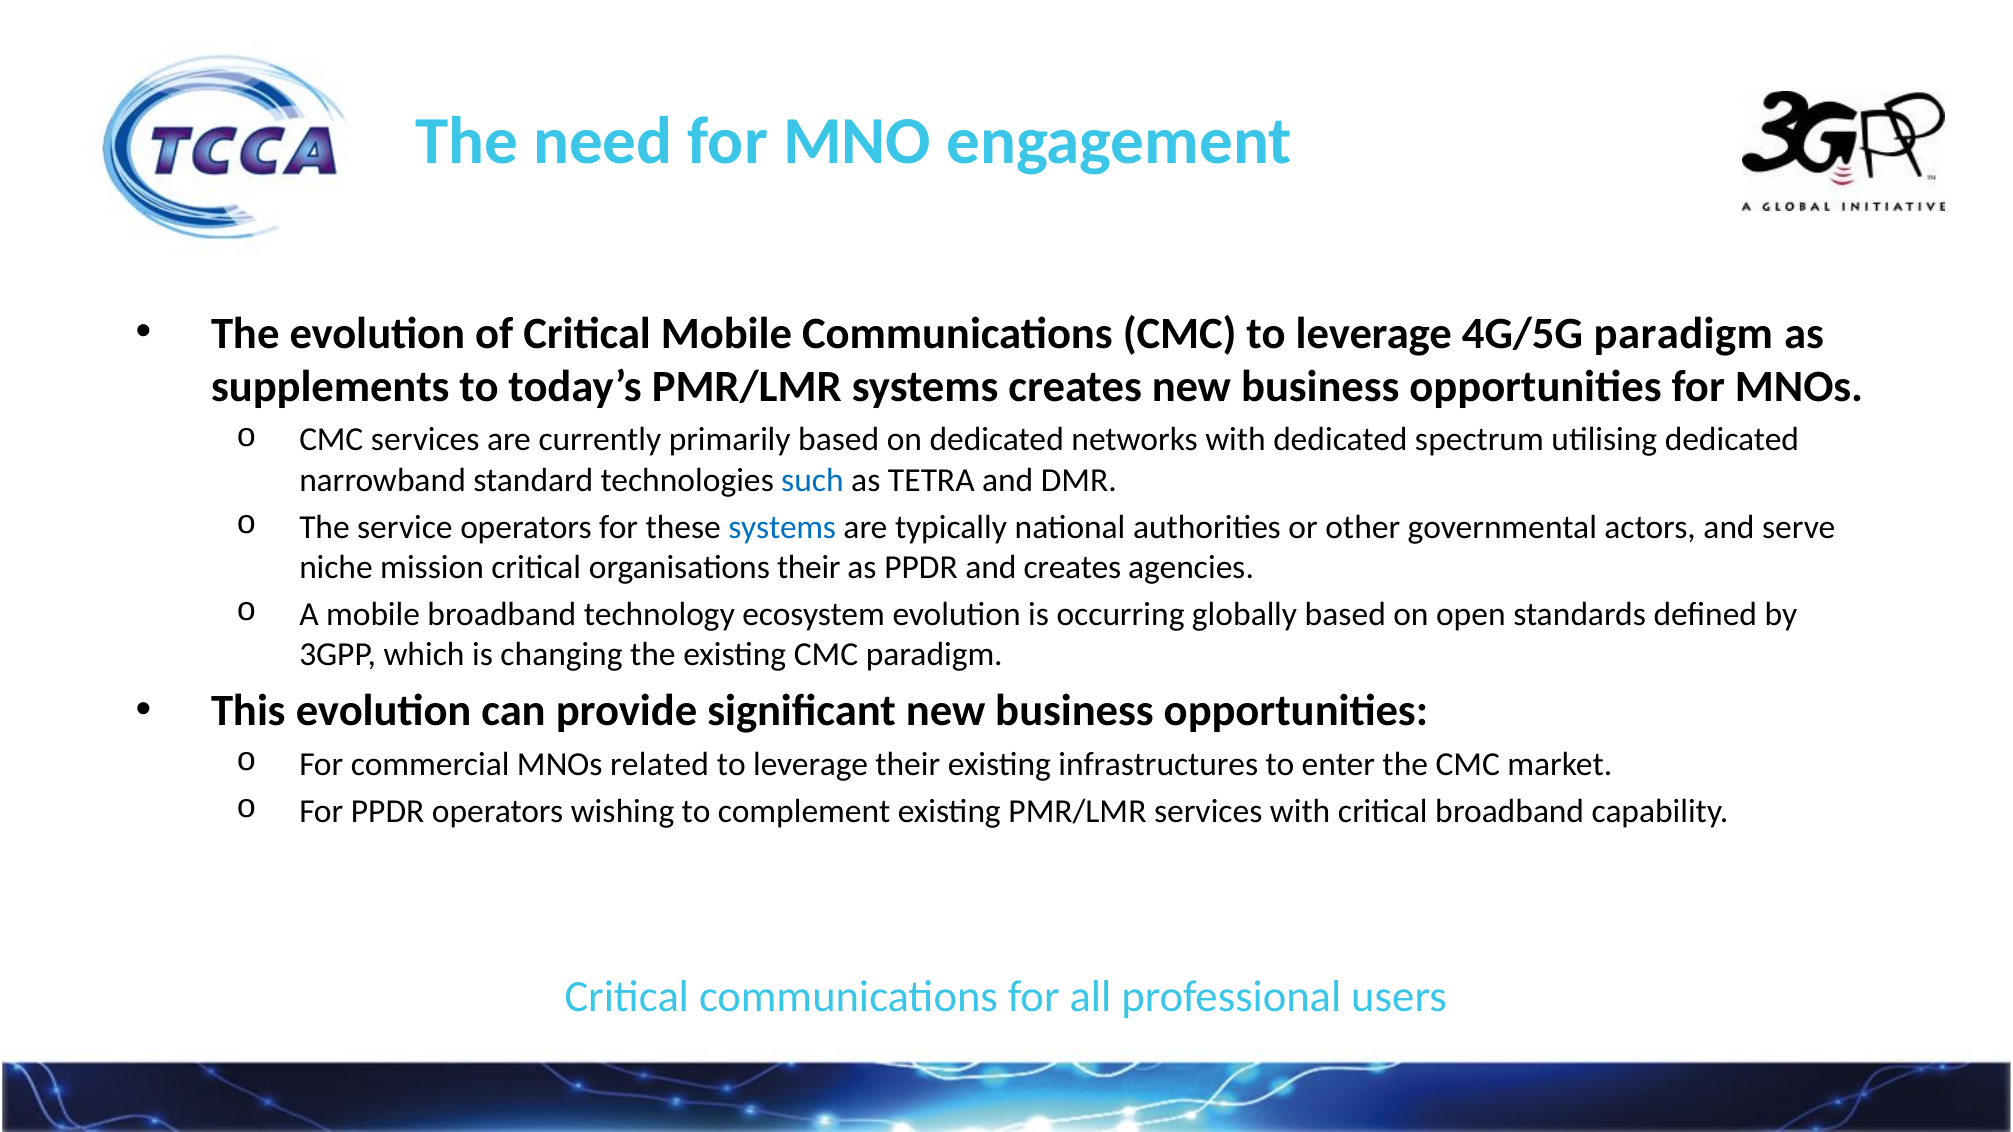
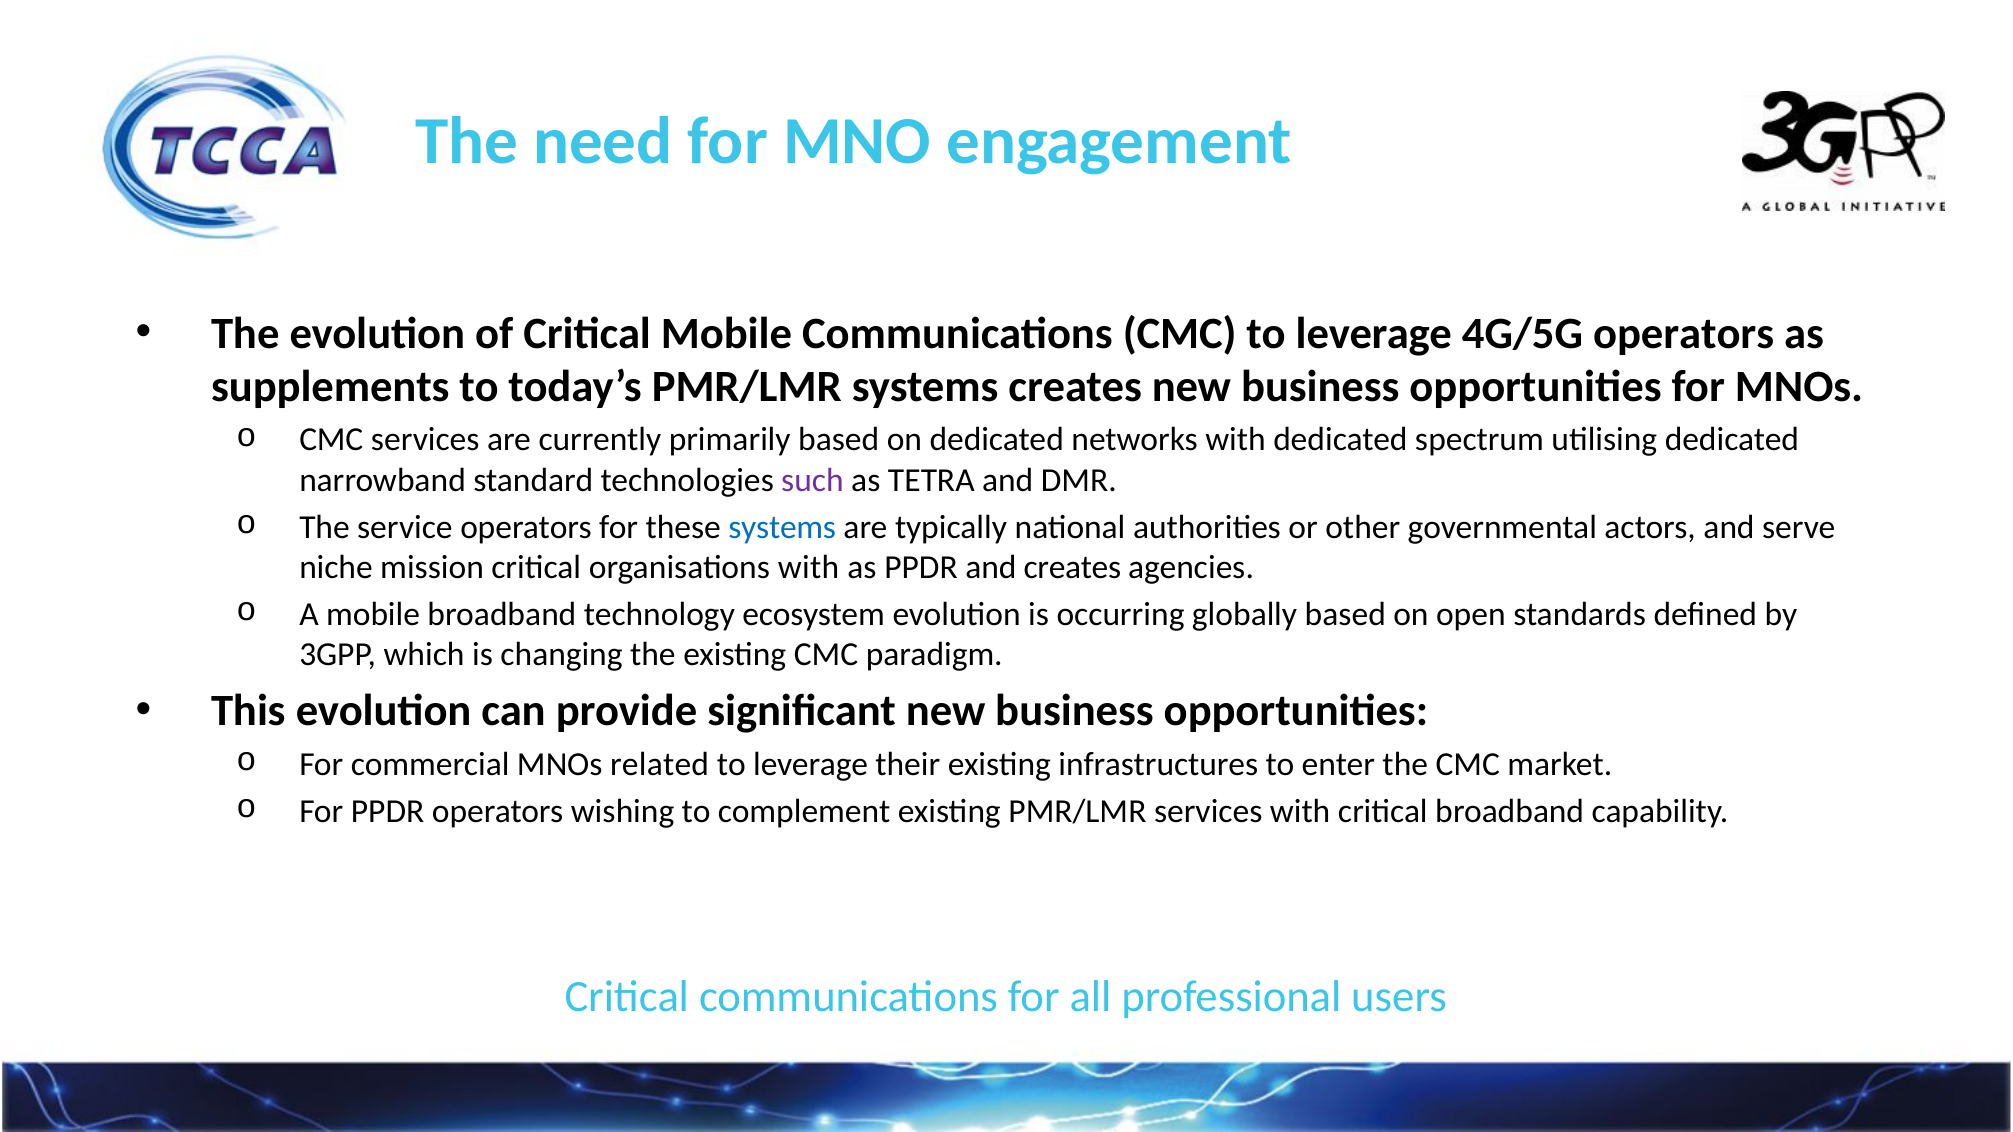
4G/5G paradigm: paradigm -> operators
such colour: blue -> purple
organisations their: their -> with
